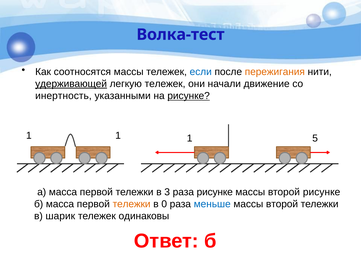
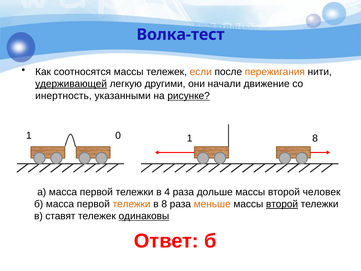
если colour: blue -> orange
легкую тележек: тележек -> другими
1 at (118, 135): 1 -> 0
1 5: 5 -> 8
3: 3 -> 4
раза рисунке: рисунке -> дольше
второй рисунке: рисунке -> человек
в 0: 0 -> 8
меньше colour: blue -> orange
второй at (282, 204) underline: none -> present
шарик: шарик -> ставят
одинаковы underline: none -> present
